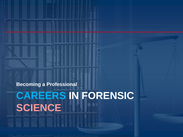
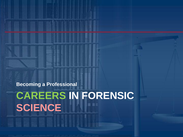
CAREERS colour: light blue -> light green
